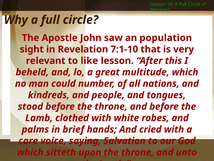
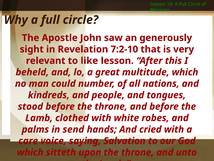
population: population -> generously
7:1-10: 7:1-10 -> 7:2-10
brief: brief -> send
